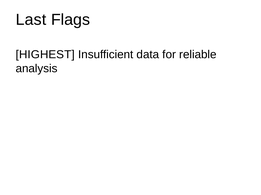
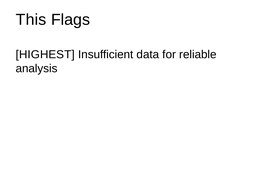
Last: Last -> This
